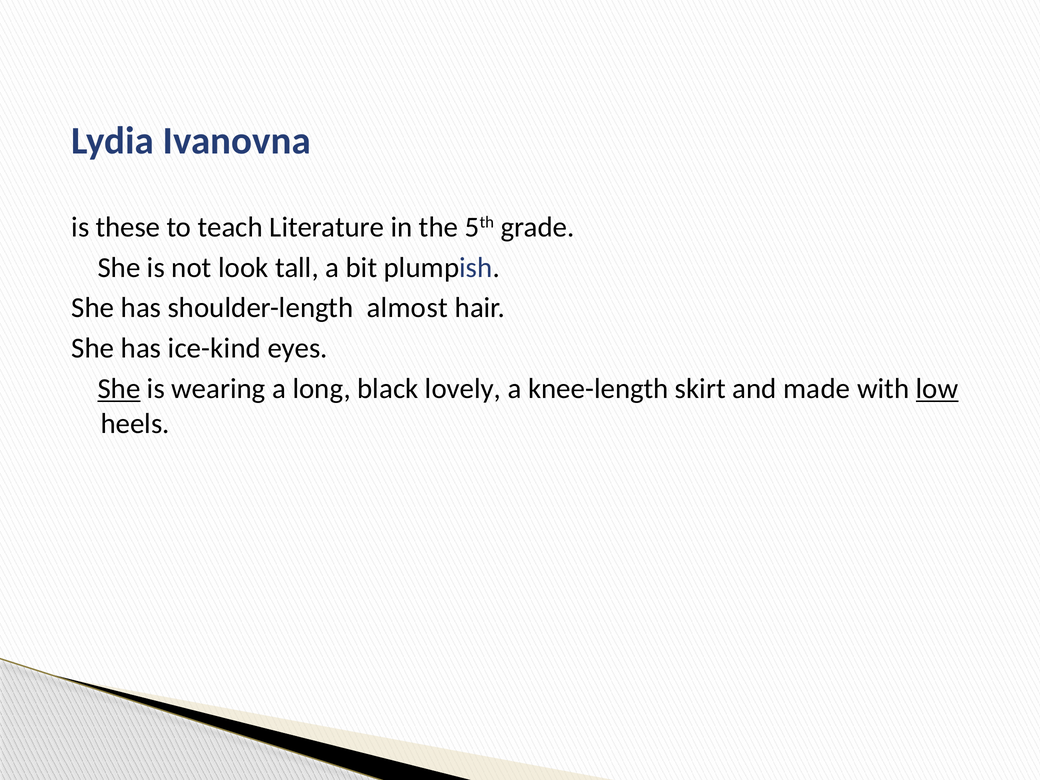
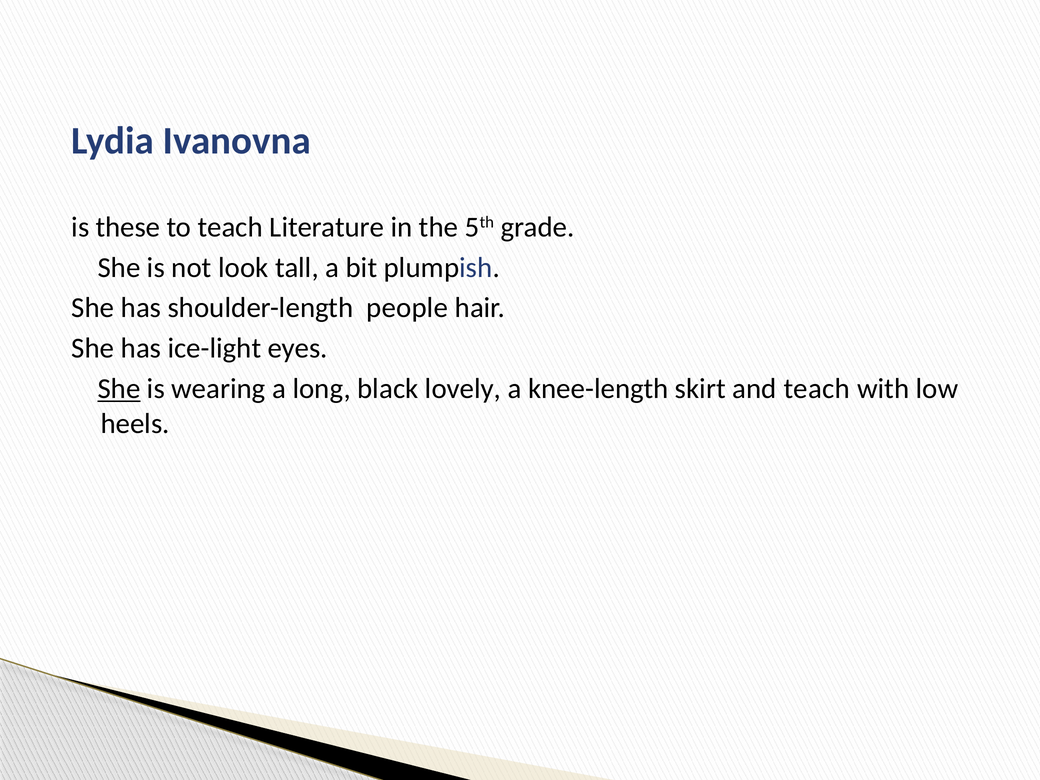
almost: almost -> people
ice-kind: ice-kind -> ice-light
and made: made -> teach
low underline: present -> none
